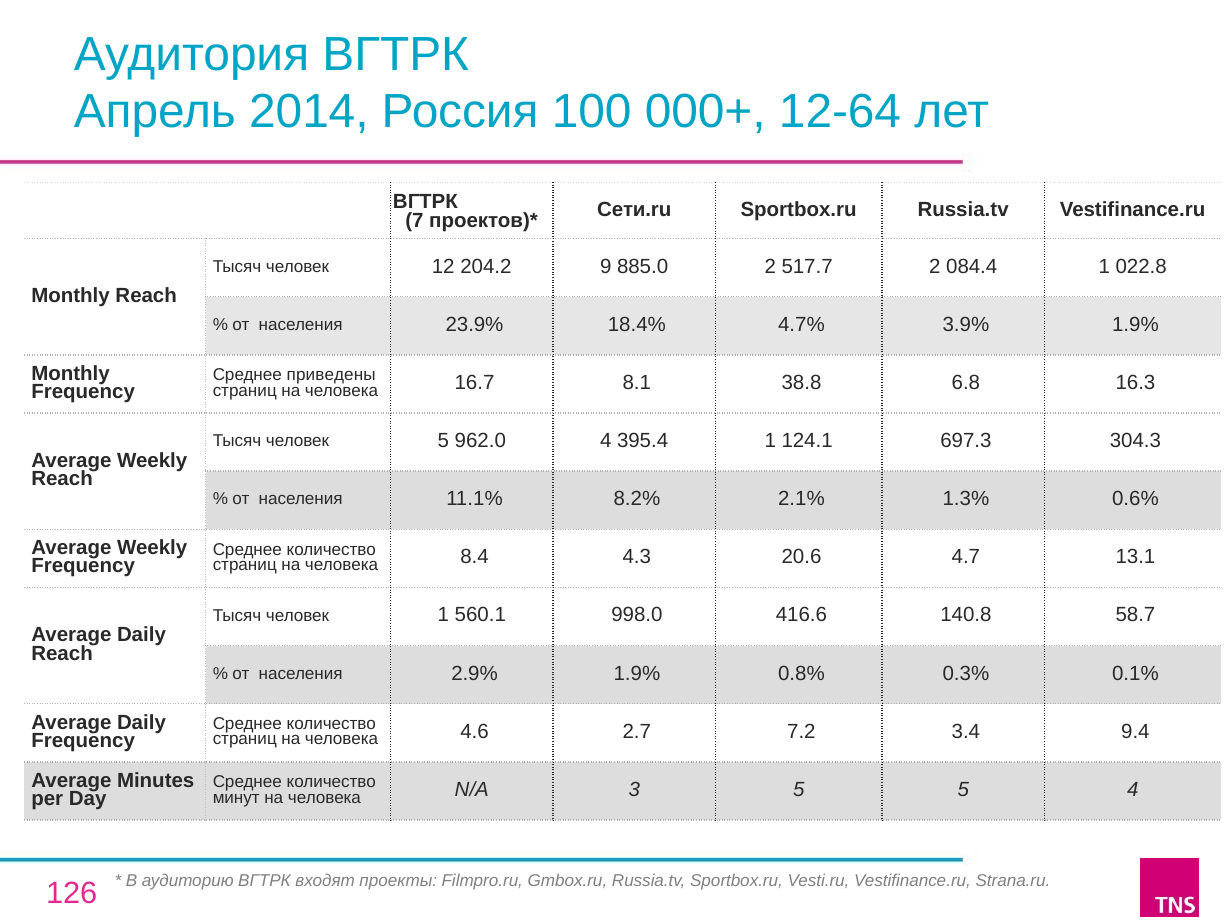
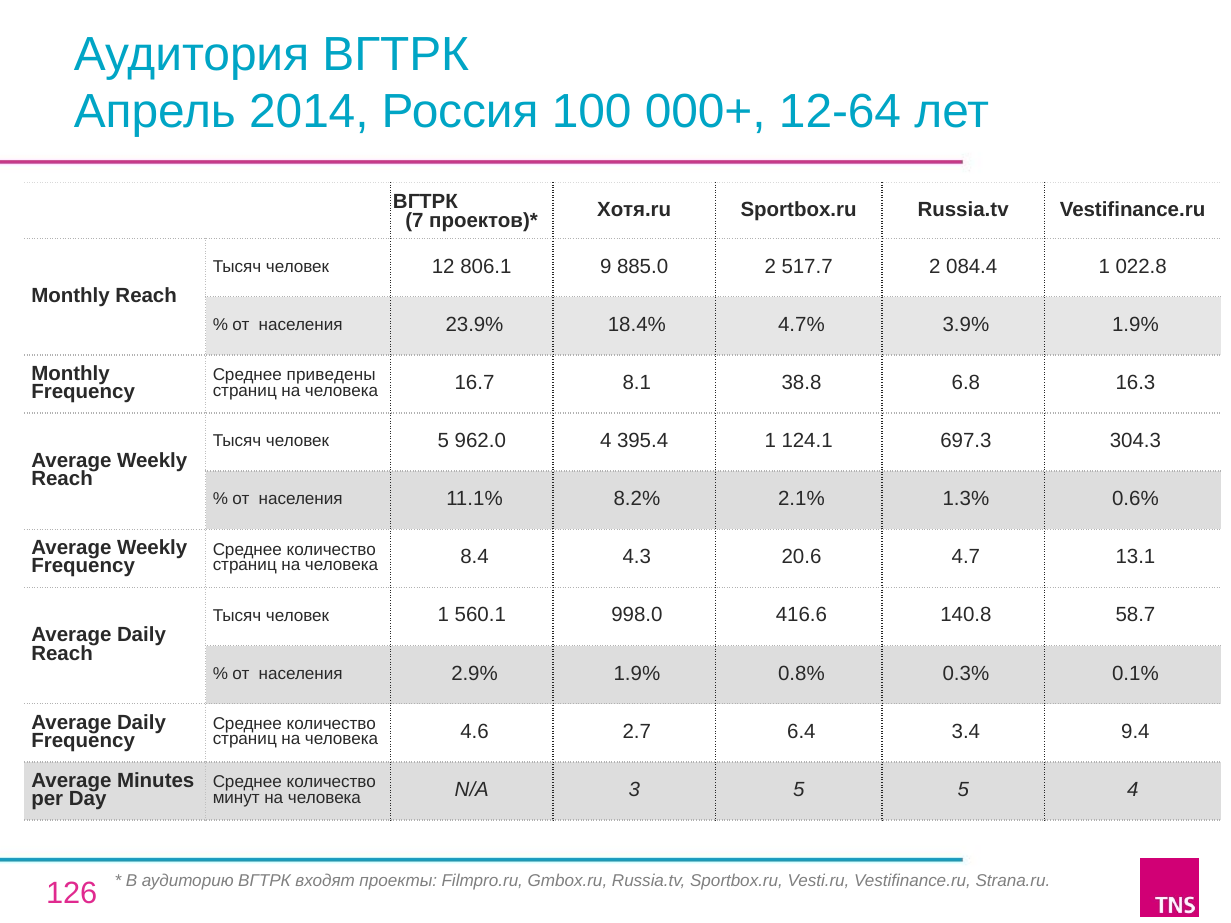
Сети.ru: Сети.ru -> Хотя.ru
204.2: 204.2 -> 806.1
7.2: 7.2 -> 6.4
